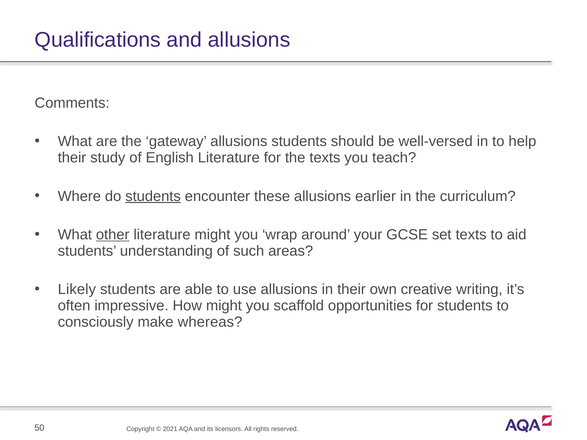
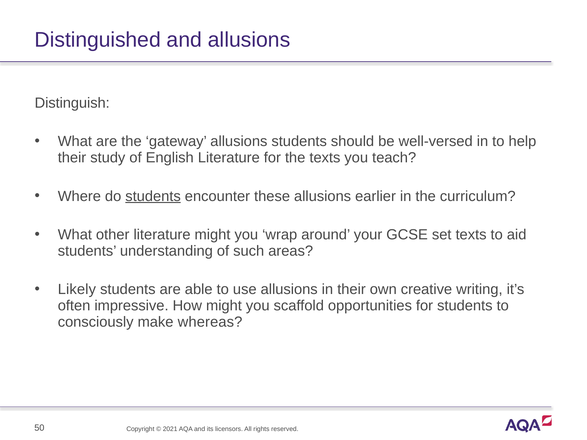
Qualifications: Qualifications -> Distinguished
Comments: Comments -> Distinguish
other underline: present -> none
